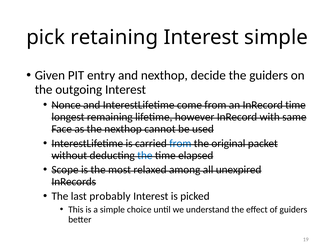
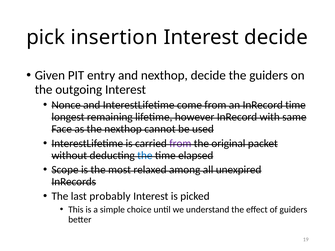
retaining: retaining -> insertion
Interest simple: simple -> decide
from at (180, 143) colour: blue -> purple
